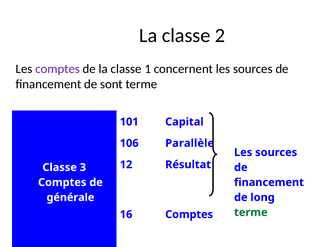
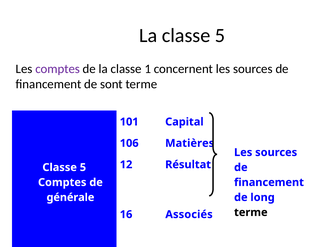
La classe 2: 2 -> 5
Parallèle: Parallèle -> Matières
3 at (83, 168): 3 -> 5
terme at (251, 213) colour: green -> black
16 Comptes: Comptes -> Associés
